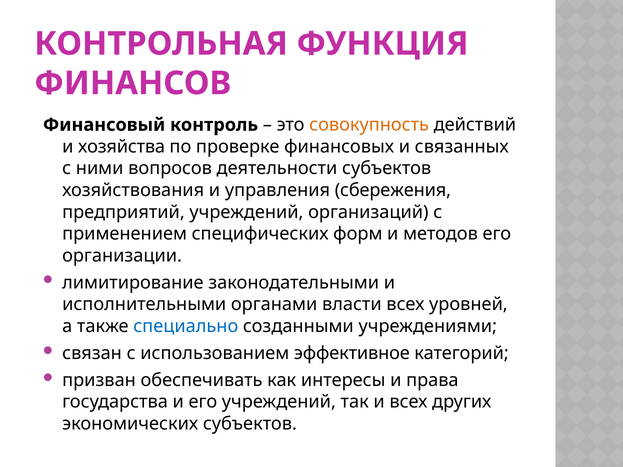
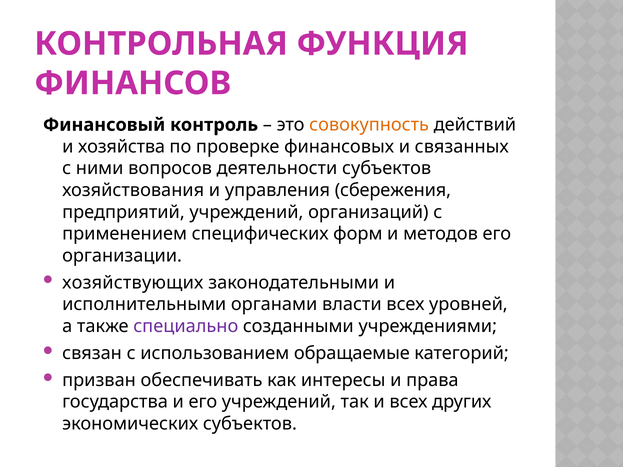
лимитирование: лимитирование -> хозяйствующих
специально colour: blue -> purple
эффективное: эффективное -> обращаемые
